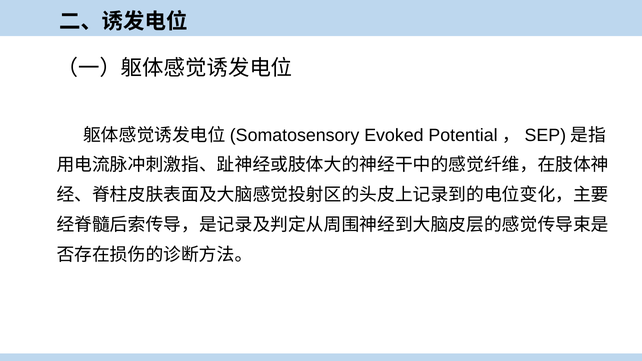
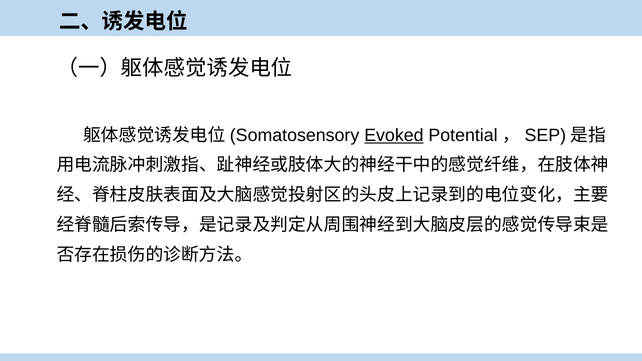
Evoked underline: none -> present
